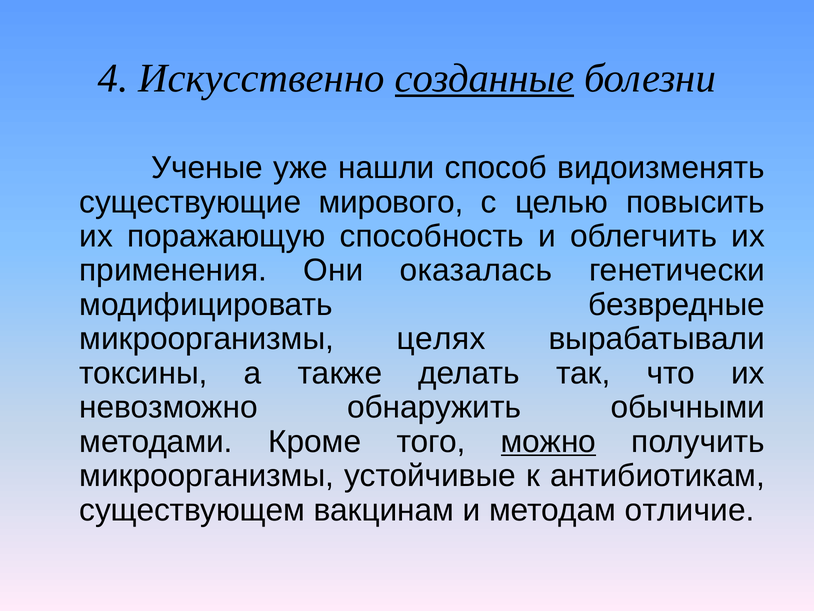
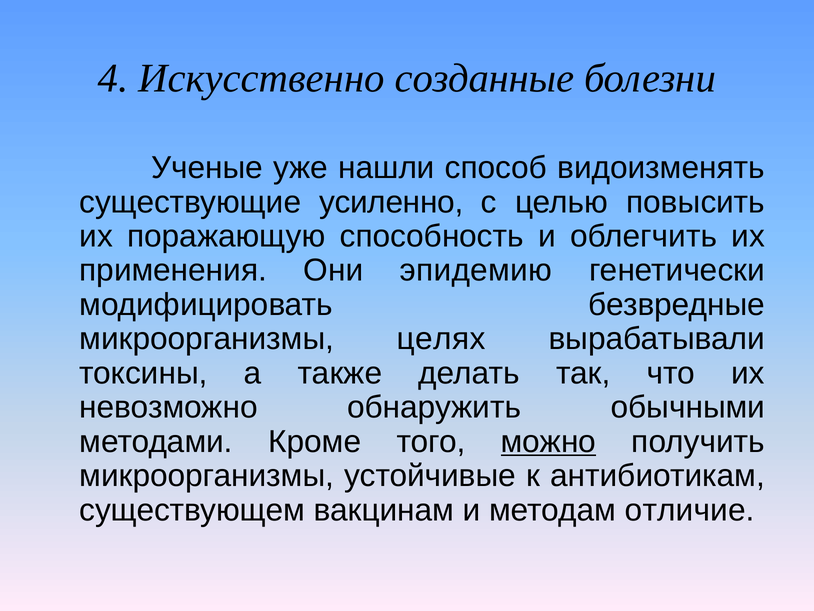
созданные underline: present -> none
мирового: мирового -> усиленно
оказалась: оказалась -> эпидемию
